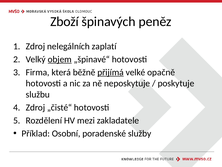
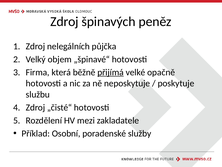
Zboží at (64, 21): Zboží -> Zdroj
zaplatí: zaplatí -> půjčka
objem underline: present -> none
